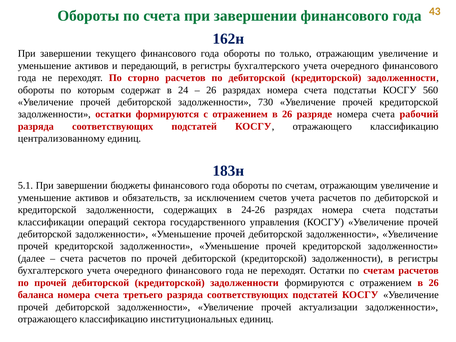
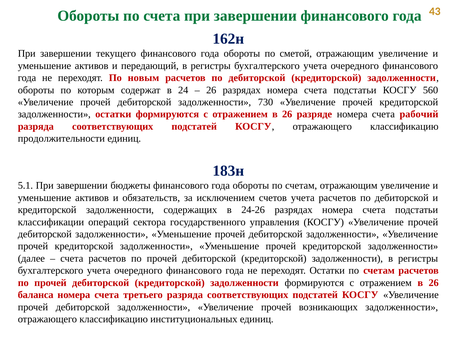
только: только -> сметой
сторно: сторно -> новым
централизованному: централизованному -> продолжительности
актуализации: актуализации -> возникающих
